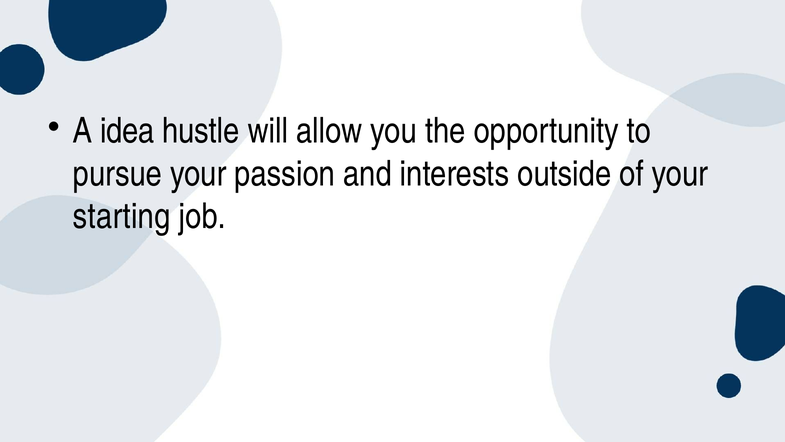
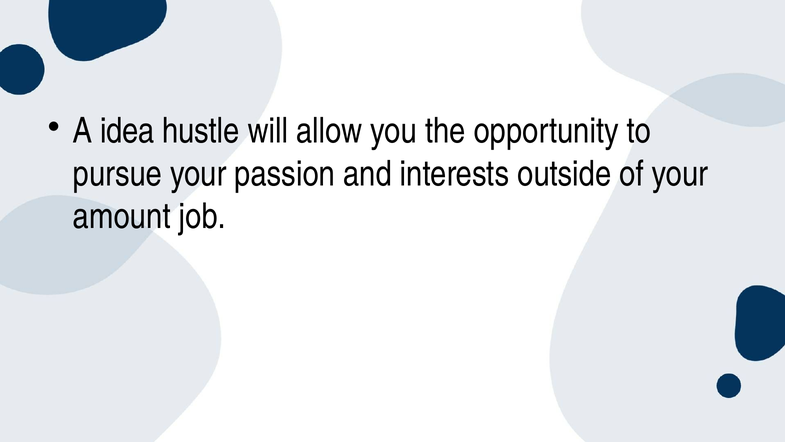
starting: starting -> amount
